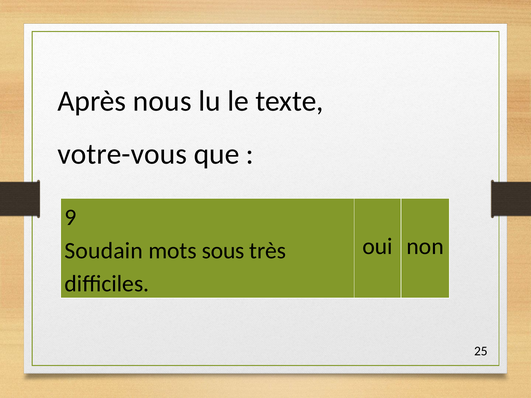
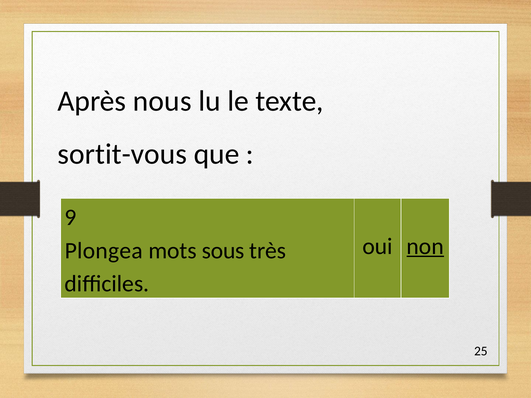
votre-vous: votre-vous -> sortit-vous
non underline: none -> present
Soudain: Soudain -> Plongea
